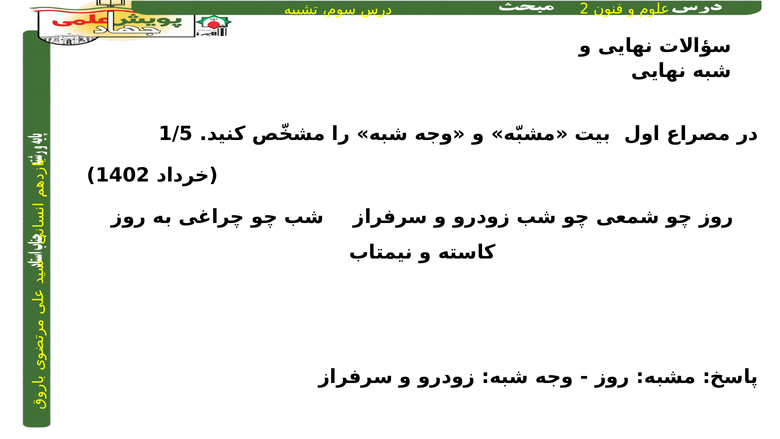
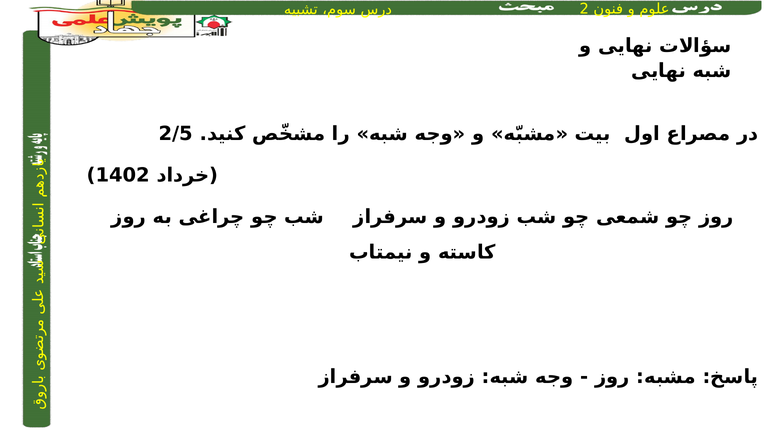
1/5: 1/5 -> 2/5
